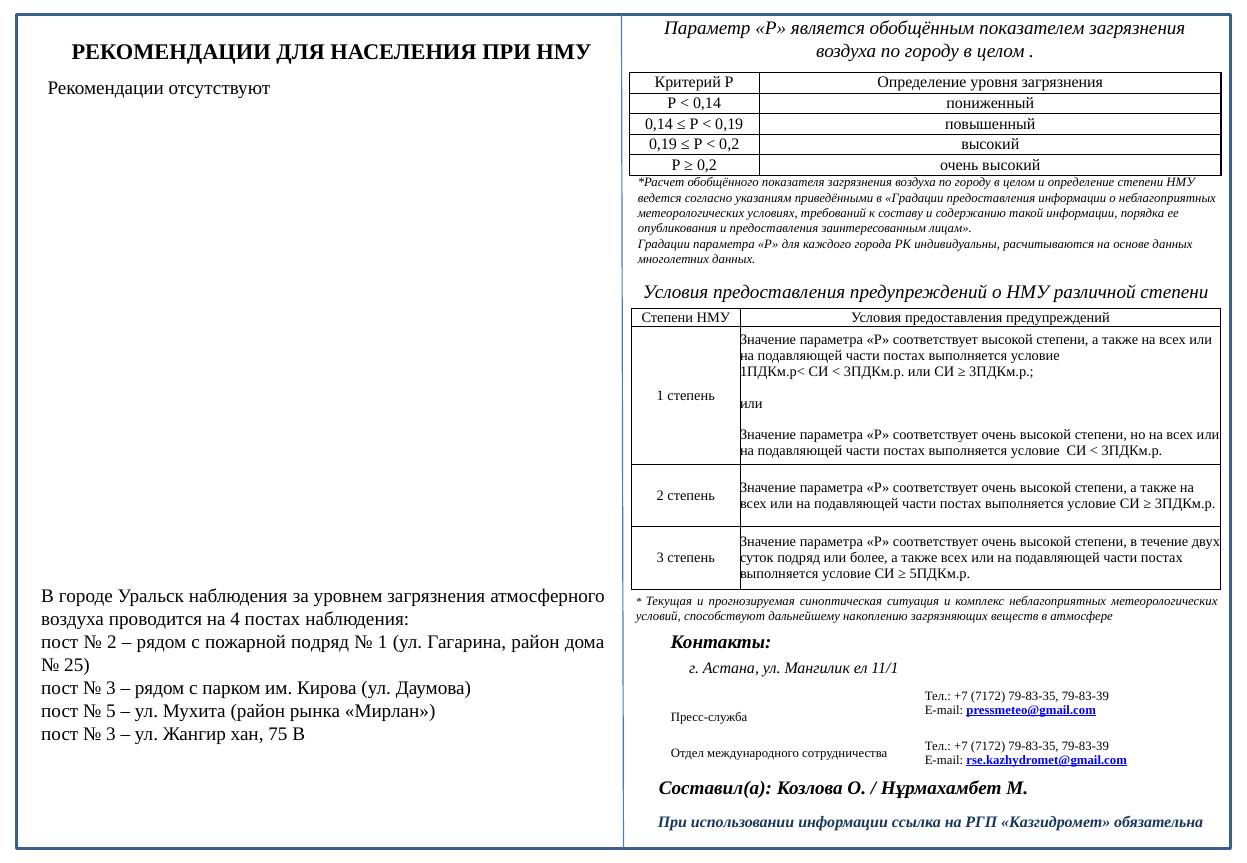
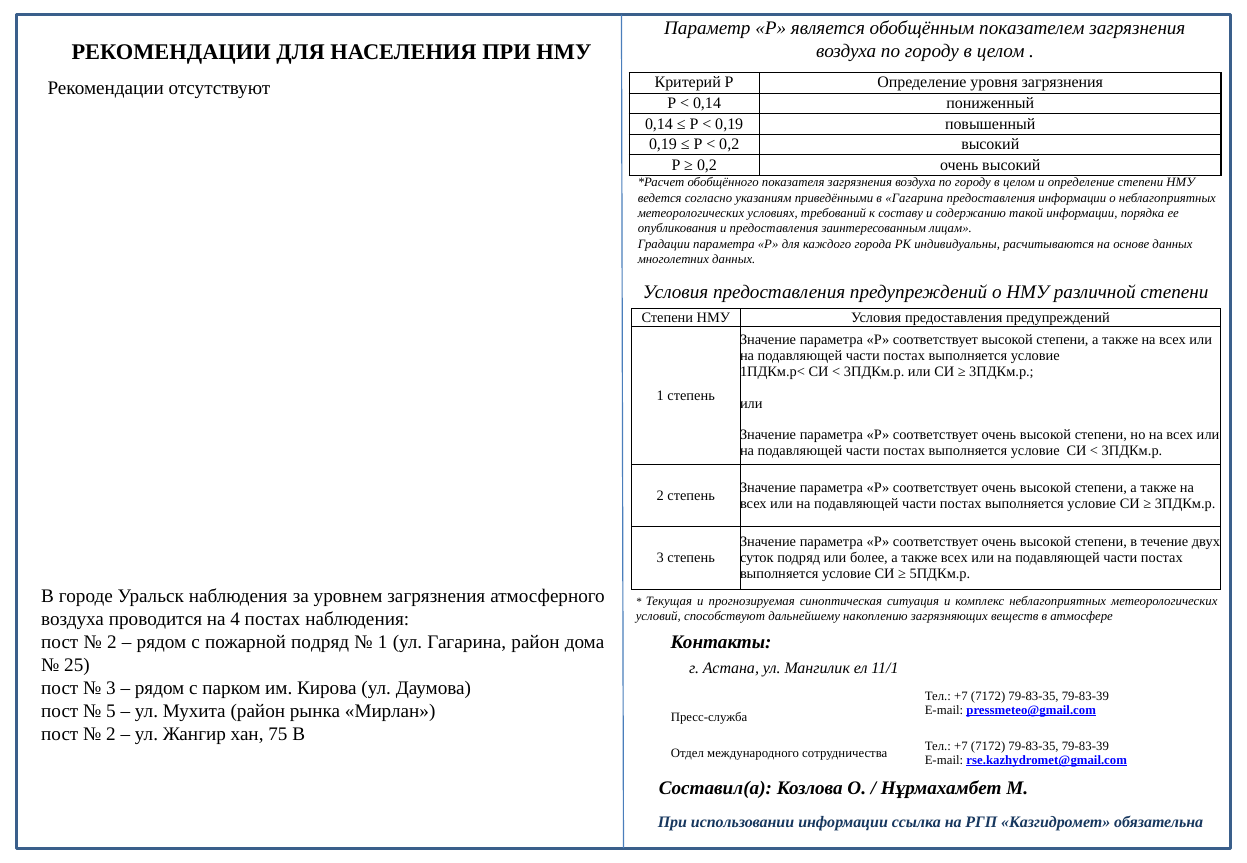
в Градации: Градации -> Гагарина
3 at (111, 734): 3 -> 2
